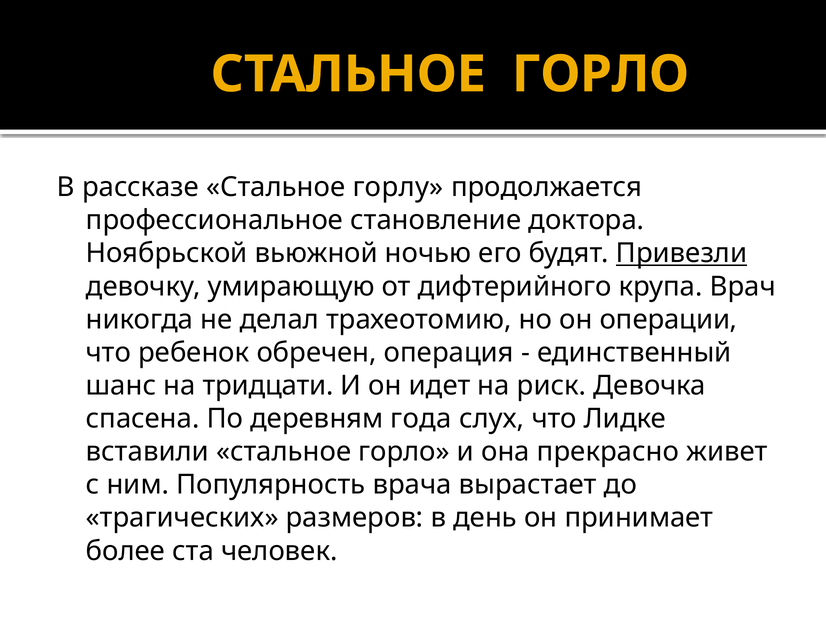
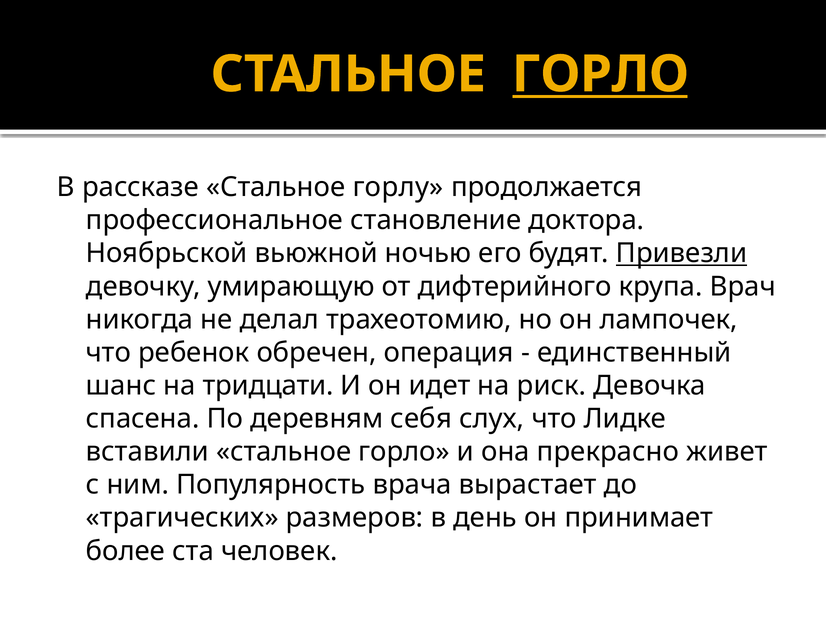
ГОРЛО at (600, 74) underline: none -> present
операции: операции -> лампочек
года: года -> себя
